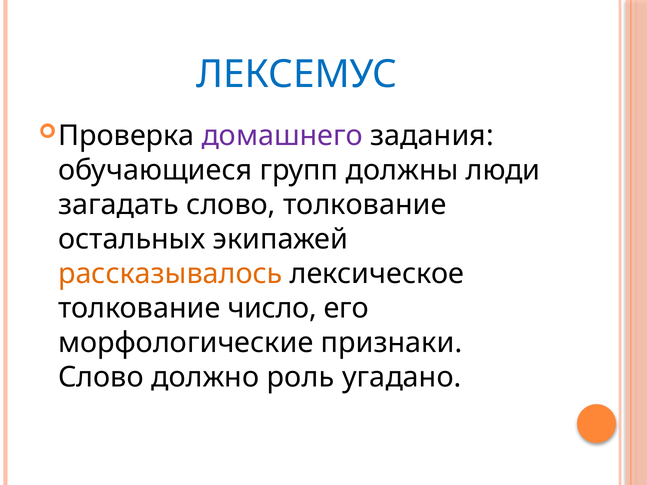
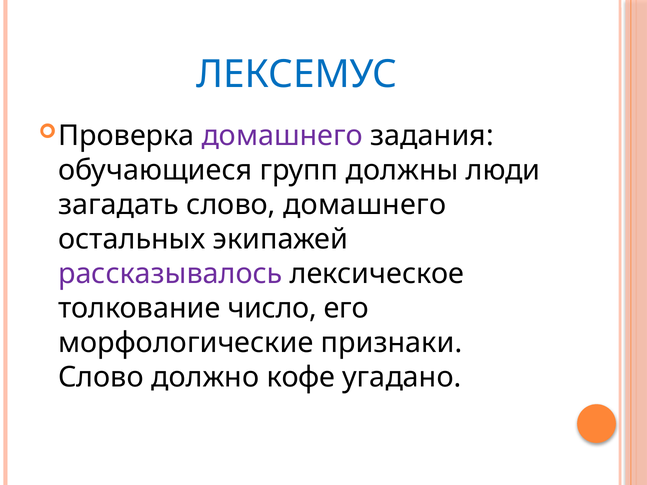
слово толкование: толкование -> домашнего
рассказывалось colour: orange -> purple
роль: роль -> кофе
